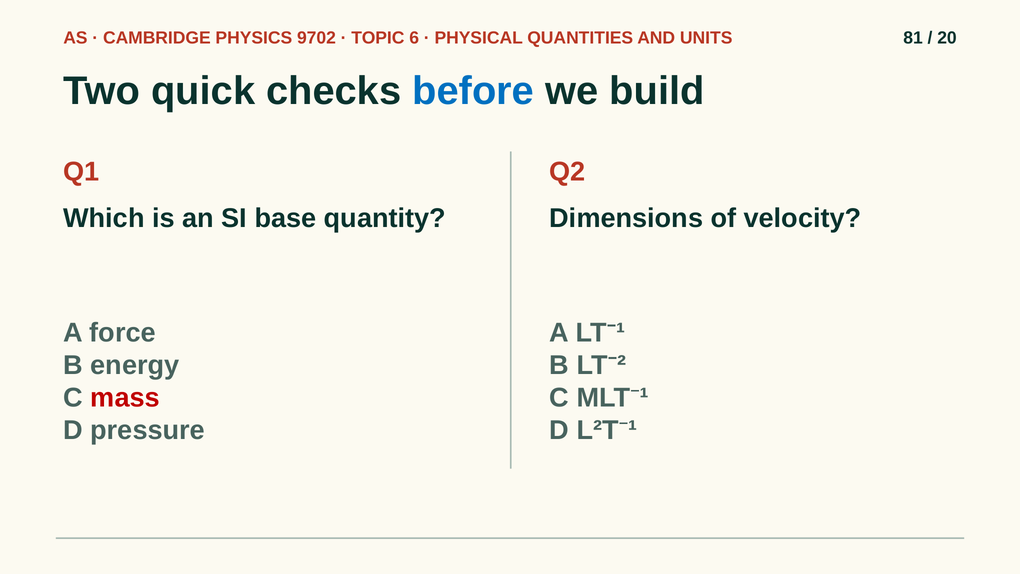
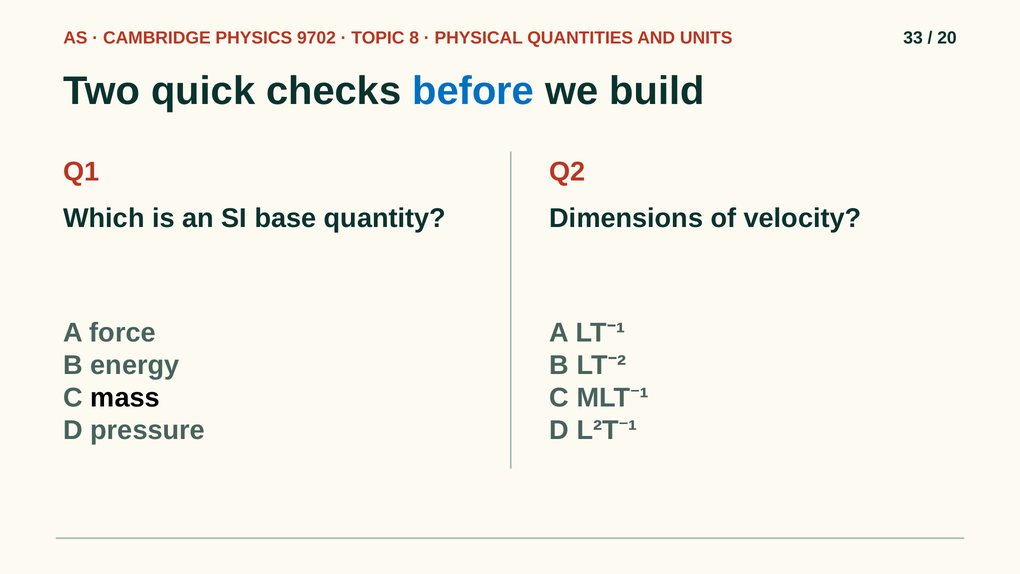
6: 6 -> 8
81: 81 -> 33
mass colour: red -> black
